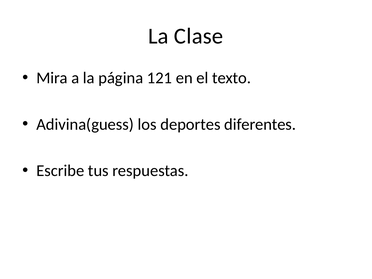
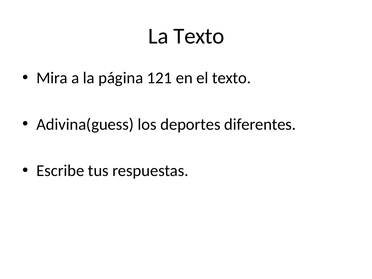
La Clase: Clase -> Texto
